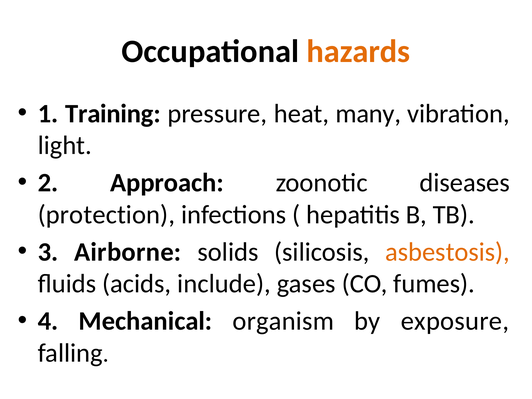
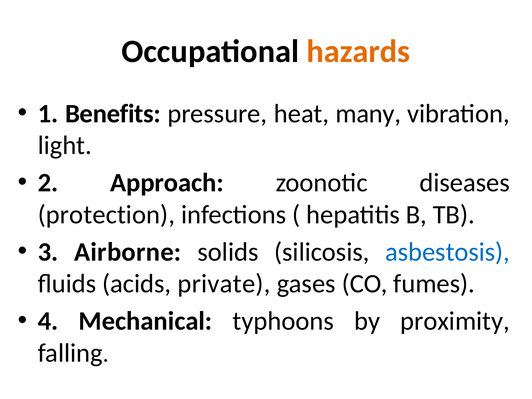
Training: Training -> Benefits
asbestosis colour: orange -> blue
include: include -> private
organism: organism -> typhoons
exposure: exposure -> proximity
